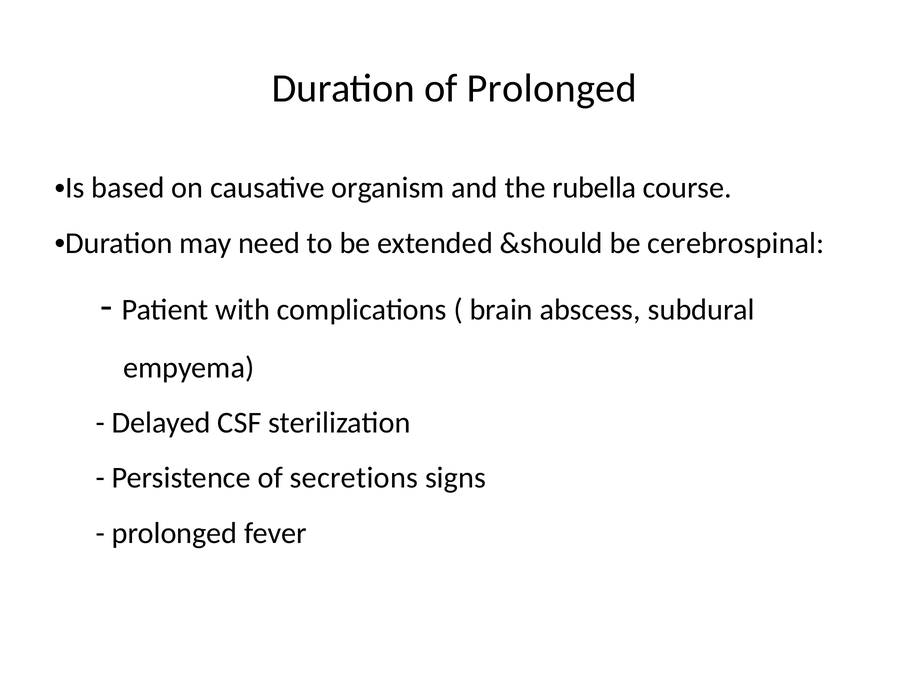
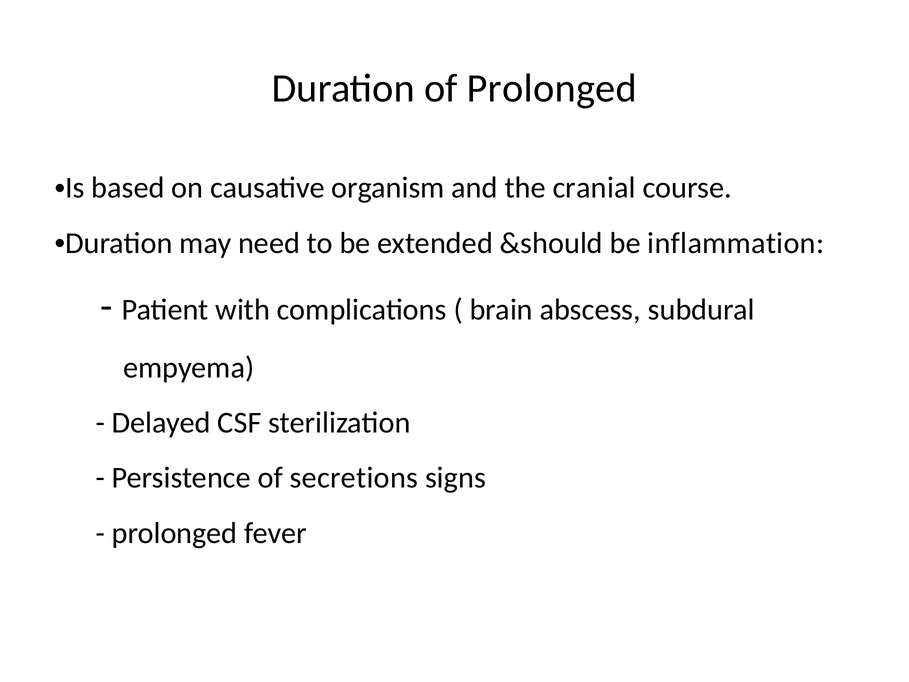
rubella: rubella -> cranial
cerebrospinal: cerebrospinal -> inflammation
